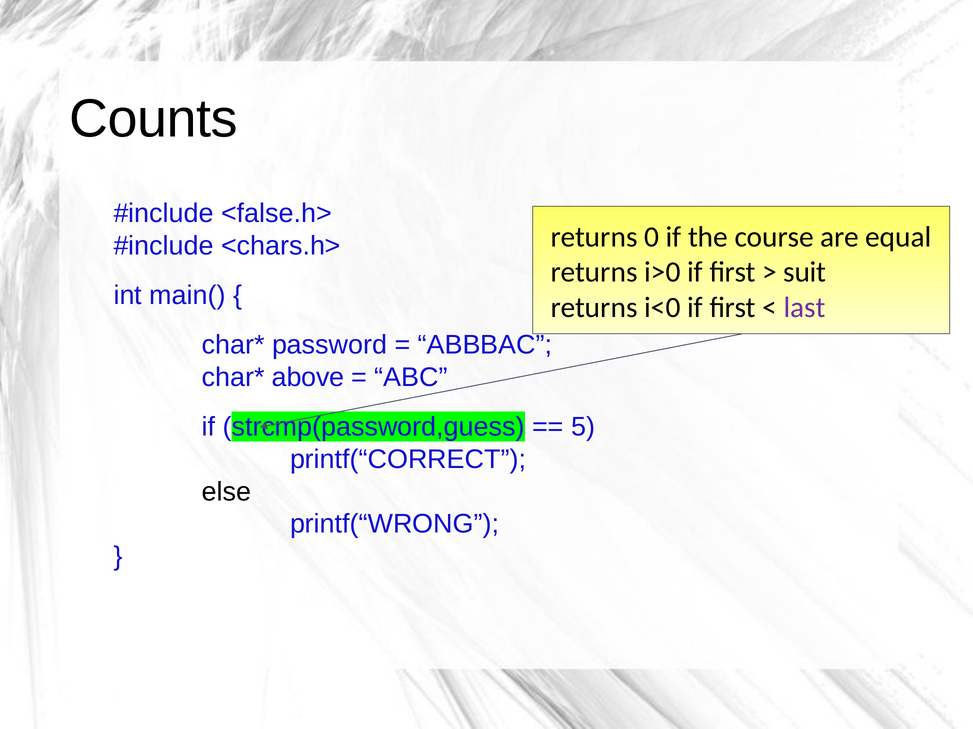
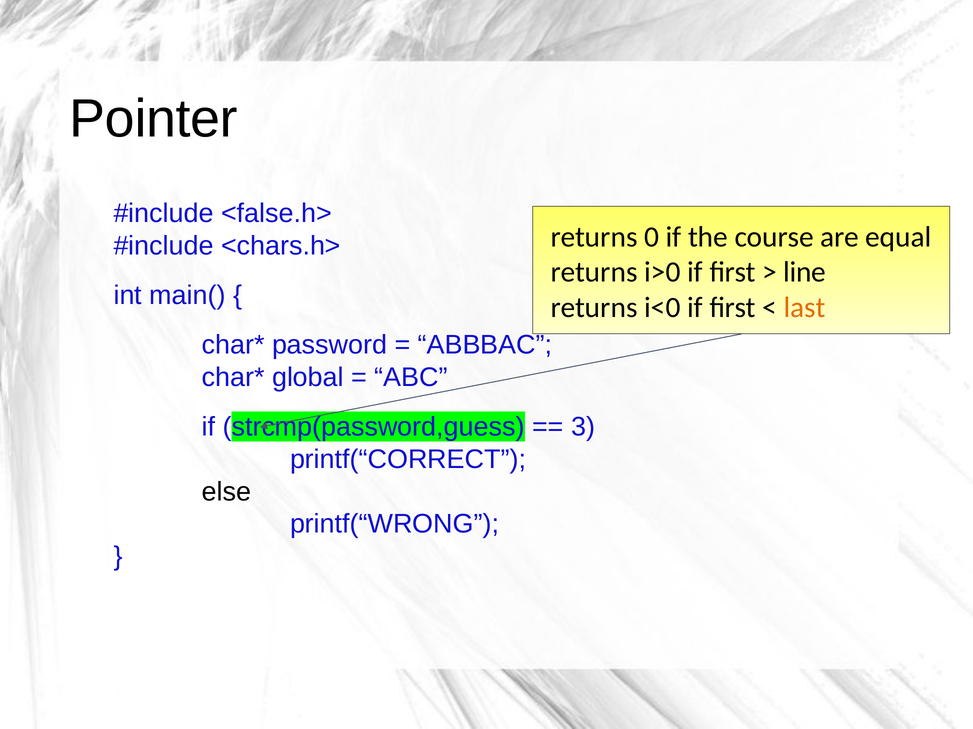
Counts: Counts -> Pointer
suit: suit -> line
last colour: purple -> orange
above: above -> global
5: 5 -> 3
